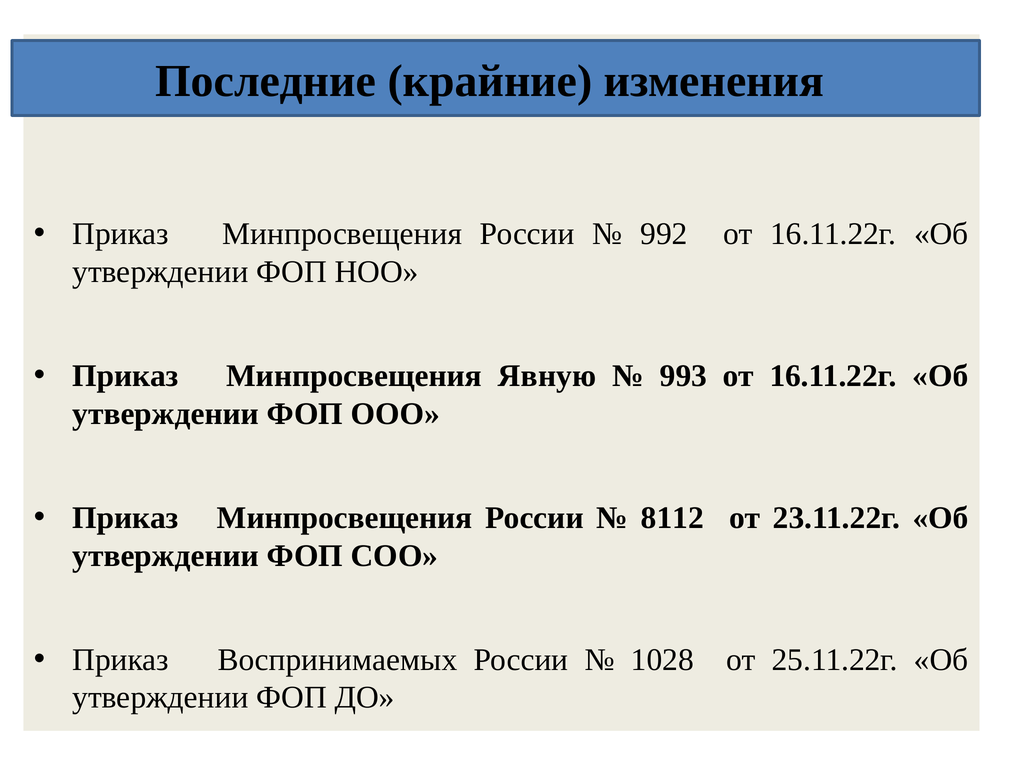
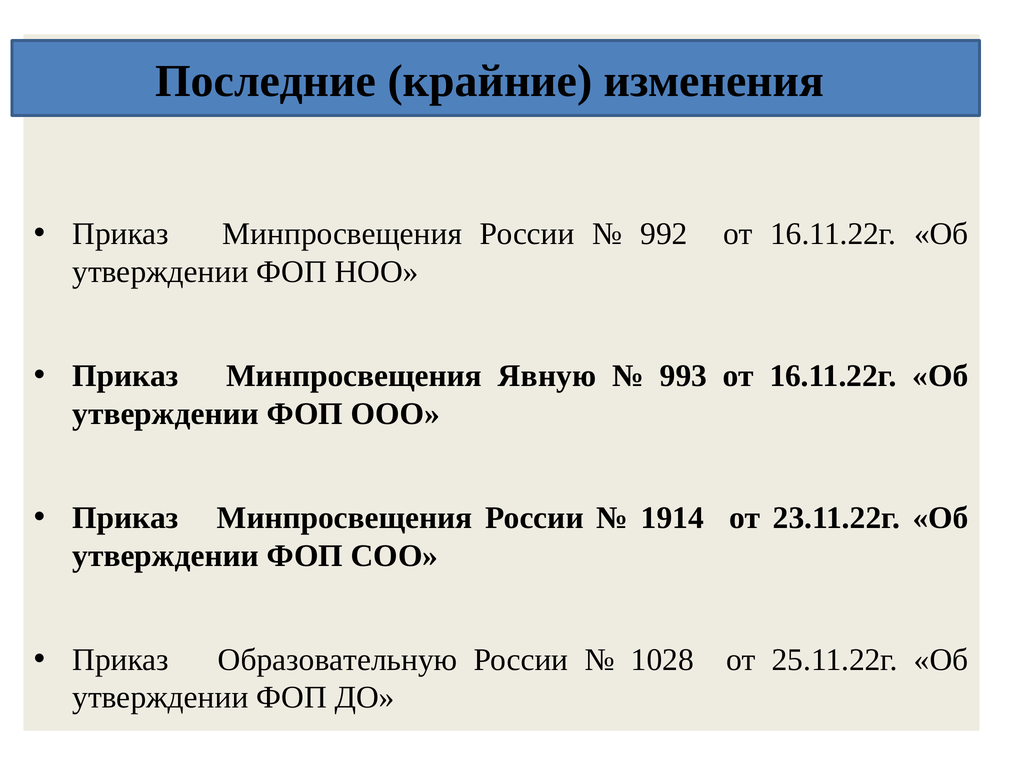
8112: 8112 -> 1914
Воспринимаемых: Воспринимаемых -> Образовательную
